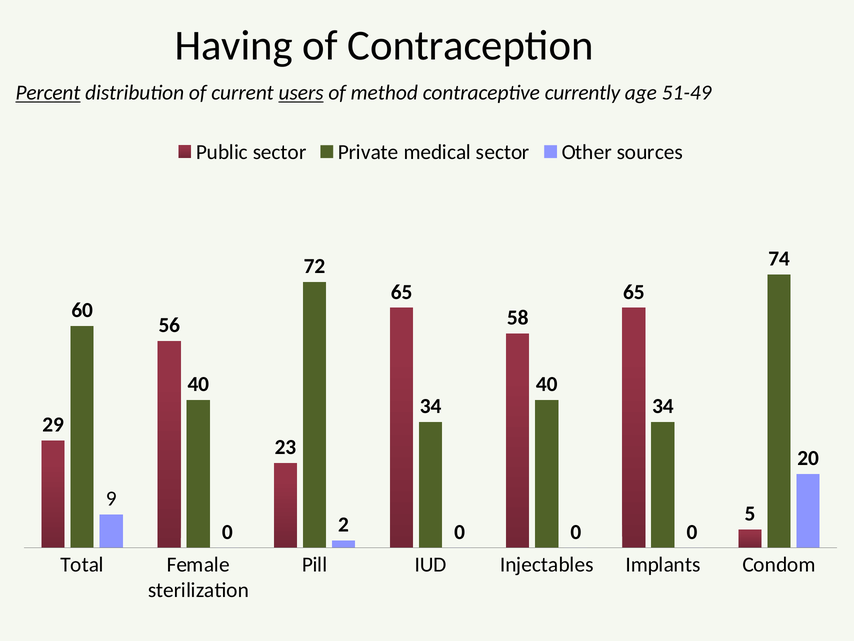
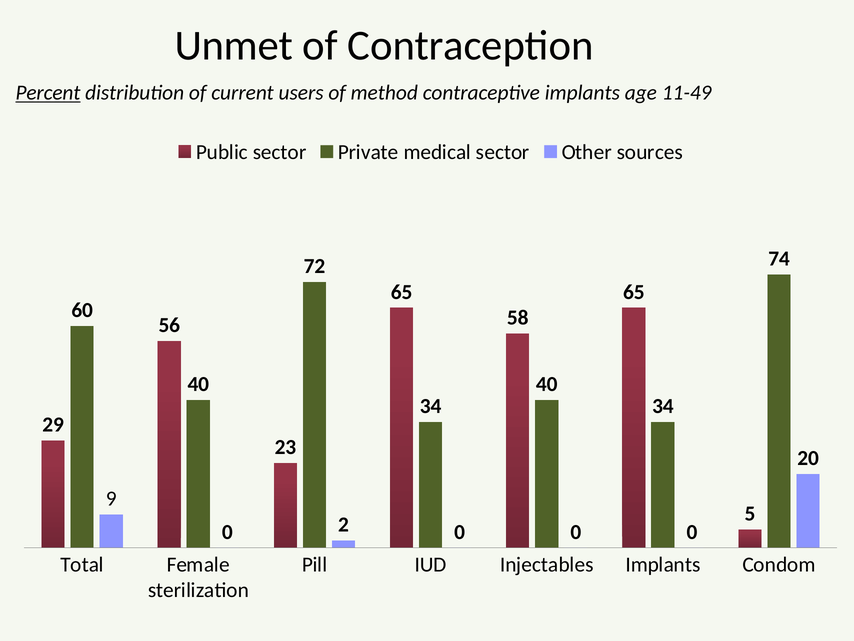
Having: Having -> Unmet
users underline: present -> none
contraceptive currently: currently -> implants
51-49: 51-49 -> 11-49
